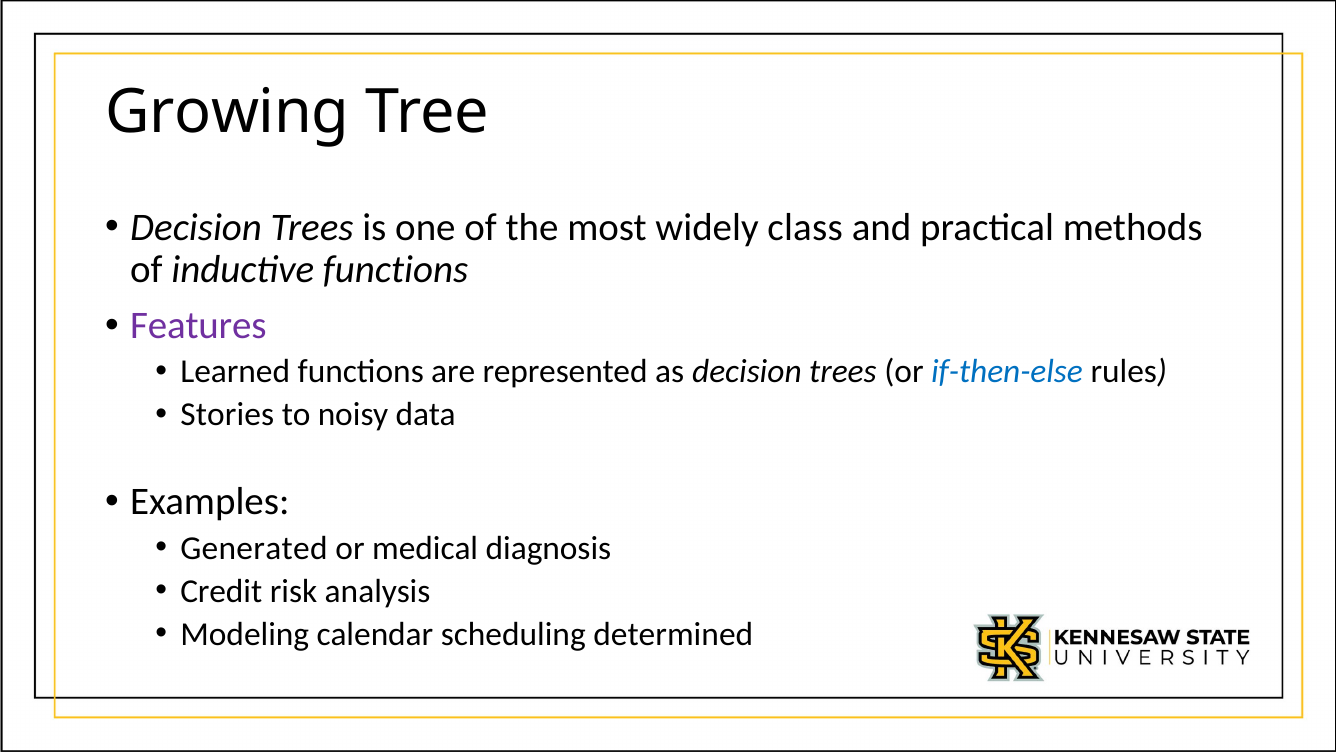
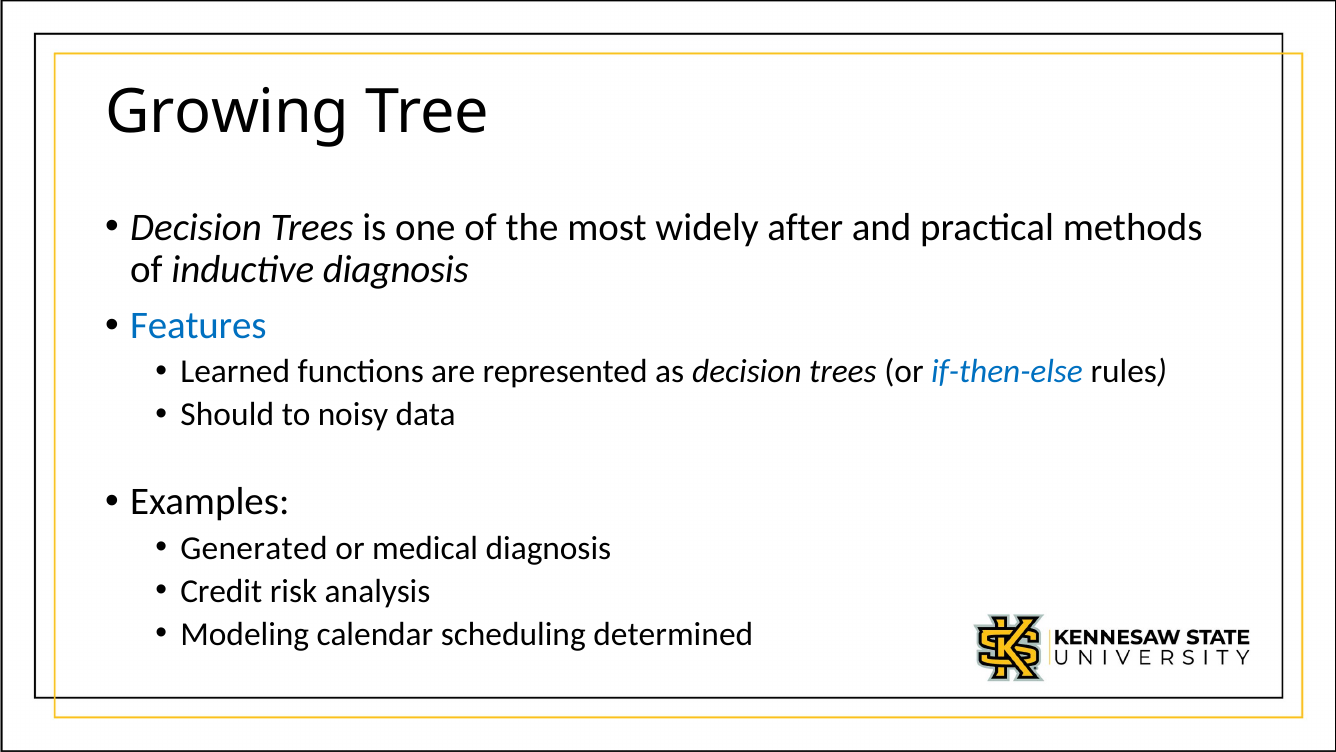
class: class -> after
inductive functions: functions -> diagnosis
Features colour: purple -> blue
Stories: Stories -> Should
